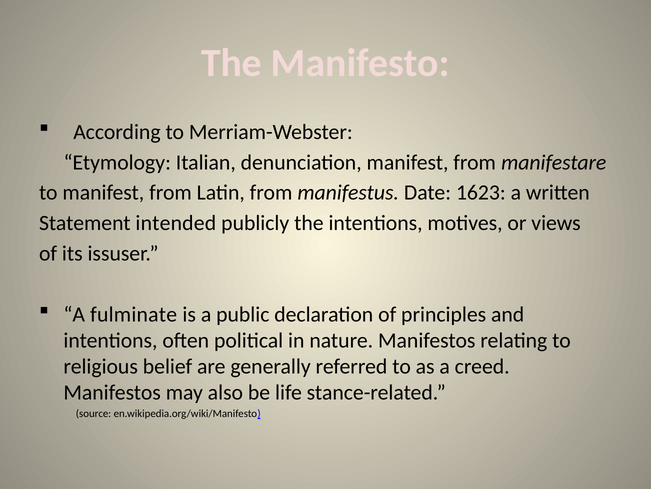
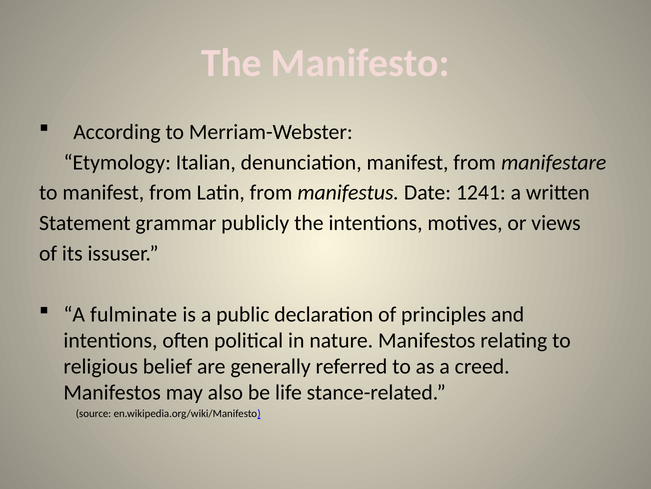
1623: 1623 -> 1241
intended: intended -> grammar
